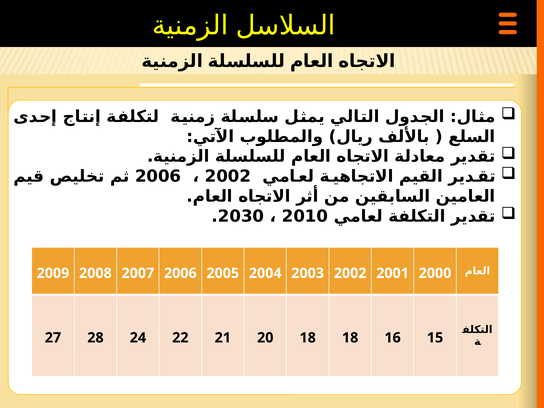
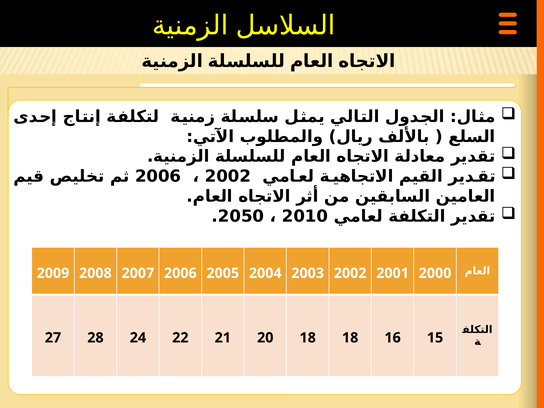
2030: 2030 -> 2050
